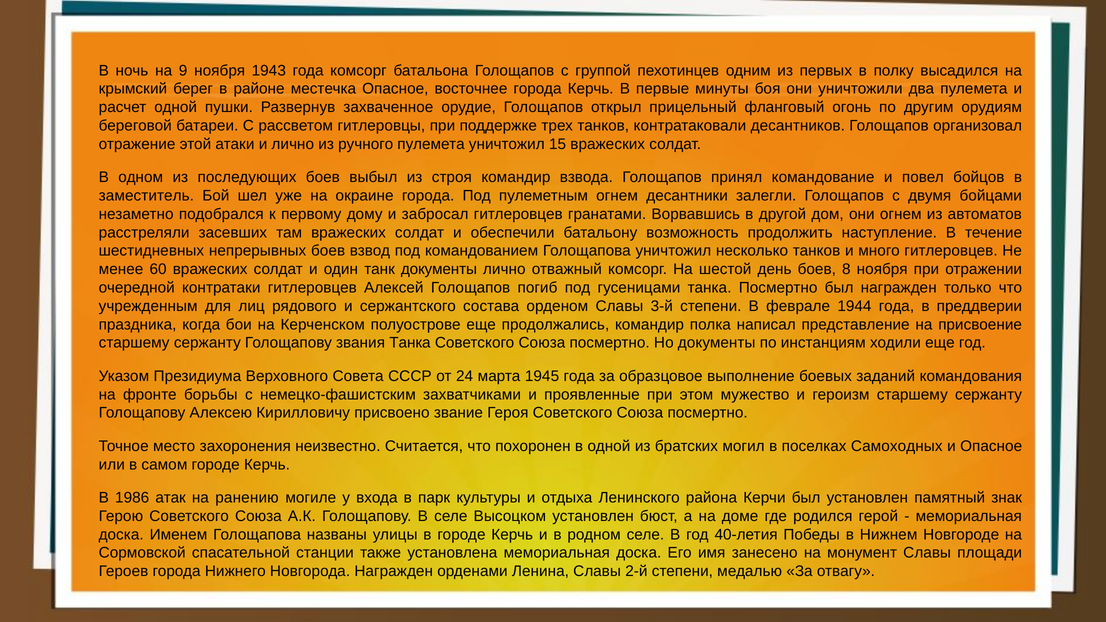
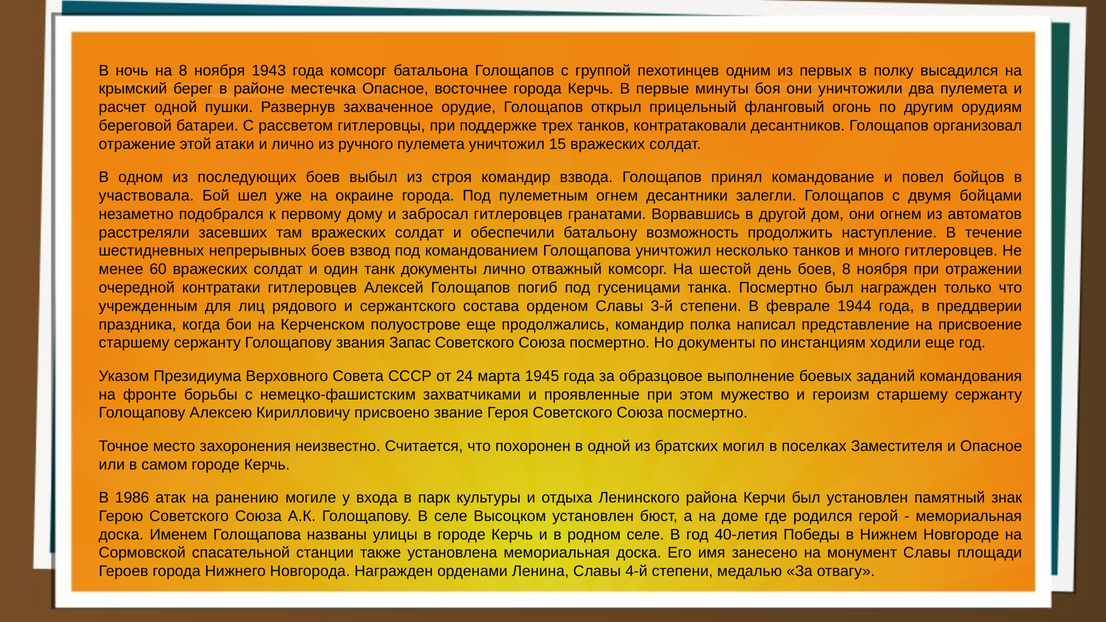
на 9: 9 -> 8
заместитель: заместитель -> участвовала
звания Танка: Танка -> Запас
Самоходных: Самоходных -> Заместителя
2-й: 2-й -> 4-й
